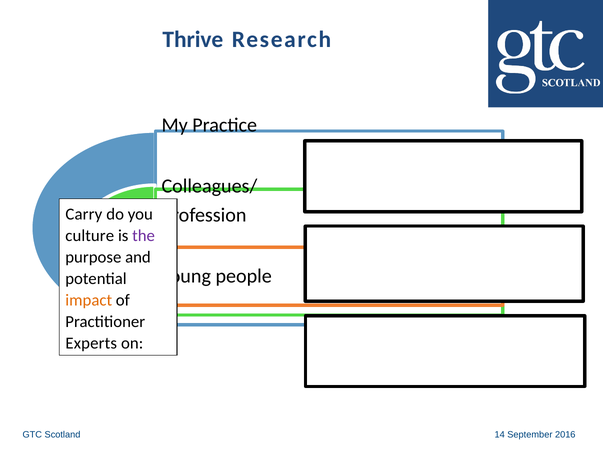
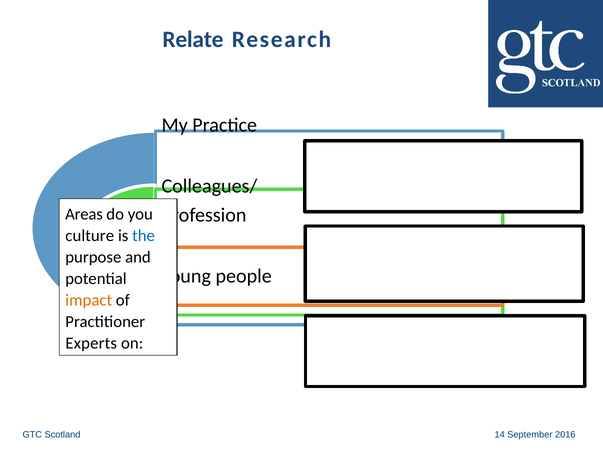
Thrive: Thrive -> Relate
Carry: Carry -> Areas
the colour: purple -> blue
